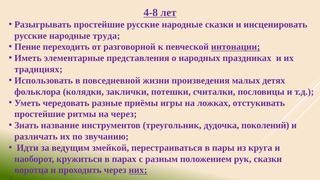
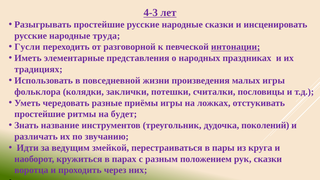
4-8: 4-8 -> 4-3
Пение: Пение -> Гусли
малых детях: детях -> игры
на через: через -> будет
них underline: present -> none
